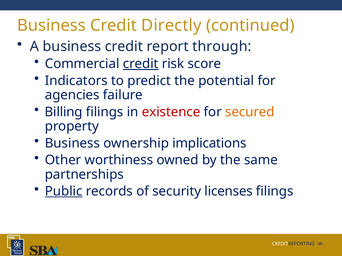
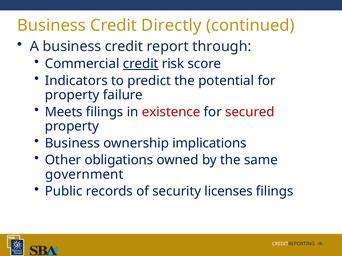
agencies at (72, 95): agencies -> property
Billing: Billing -> Meets
secured colour: orange -> red
worthiness: worthiness -> obligations
partnerships: partnerships -> government
Public underline: present -> none
